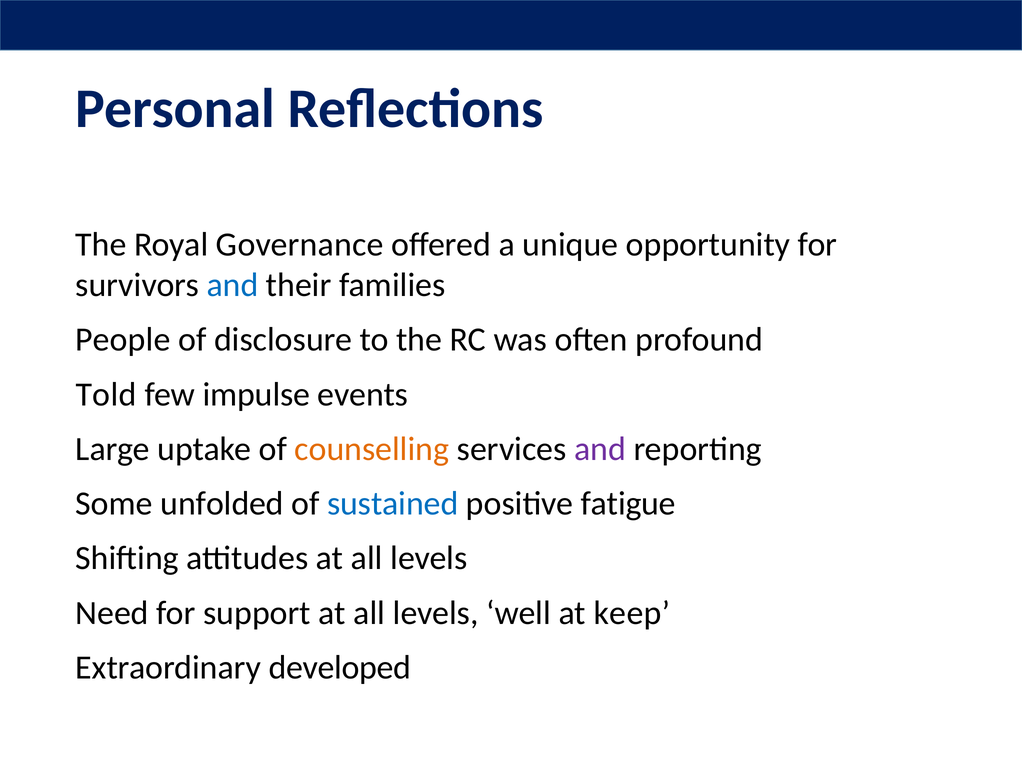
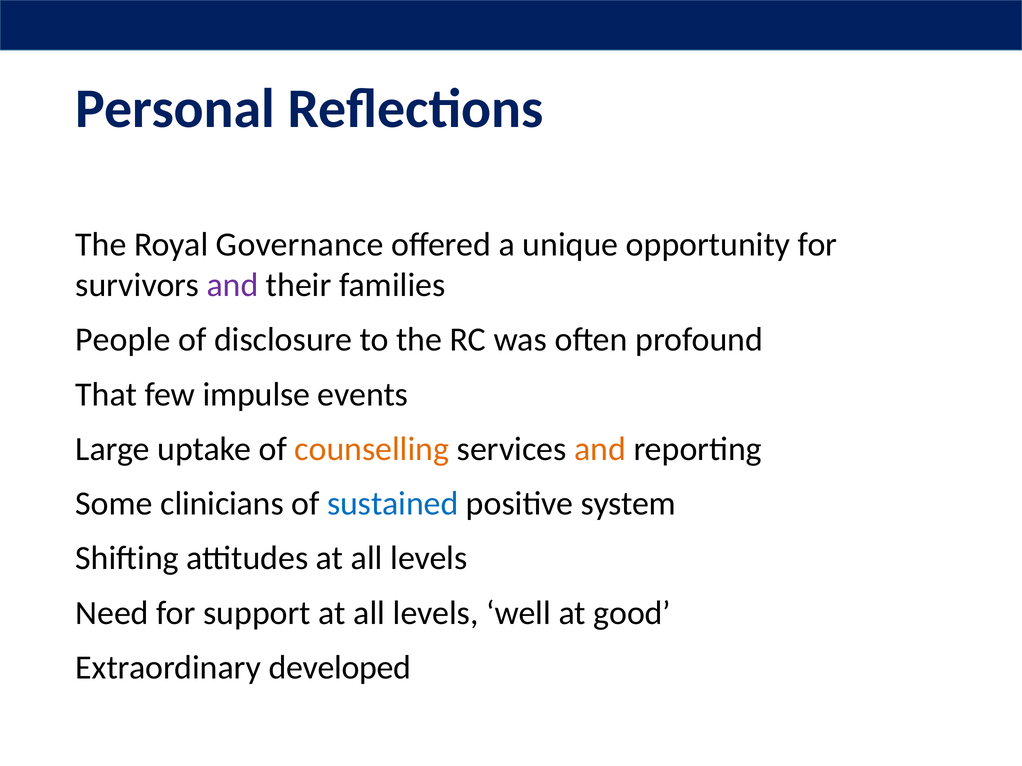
and at (232, 285) colour: blue -> purple
Told: Told -> That
and at (600, 449) colour: purple -> orange
unfolded: unfolded -> clinicians
fatigue: fatigue -> system
keep: keep -> good
